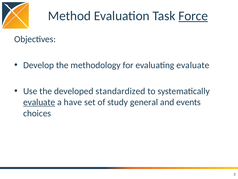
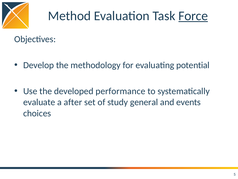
evaluating evaluate: evaluate -> potential
standardized: standardized -> performance
evaluate at (39, 102) underline: present -> none
have: have -> after
